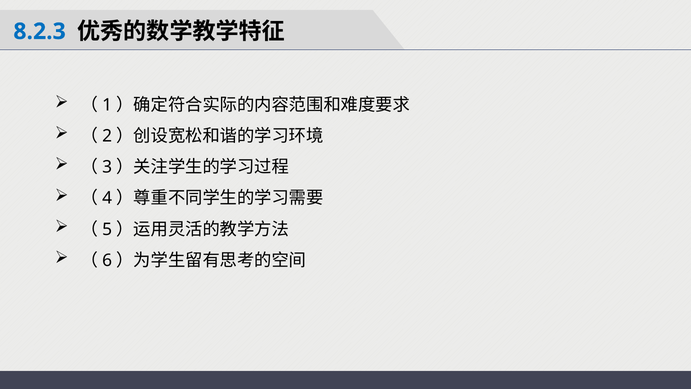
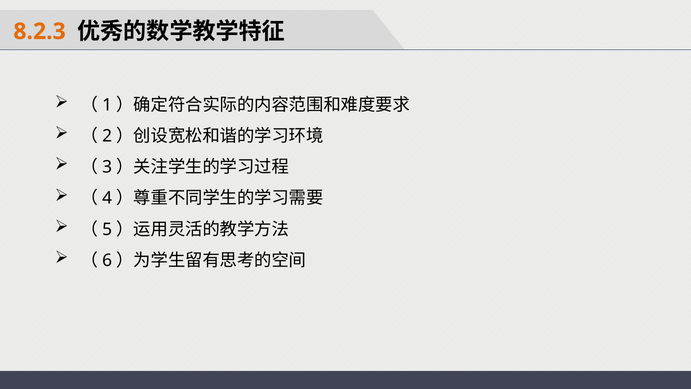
8.2.3 colour: blue -> orange
